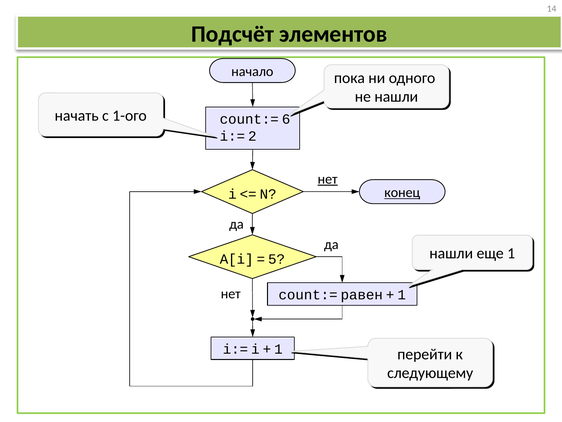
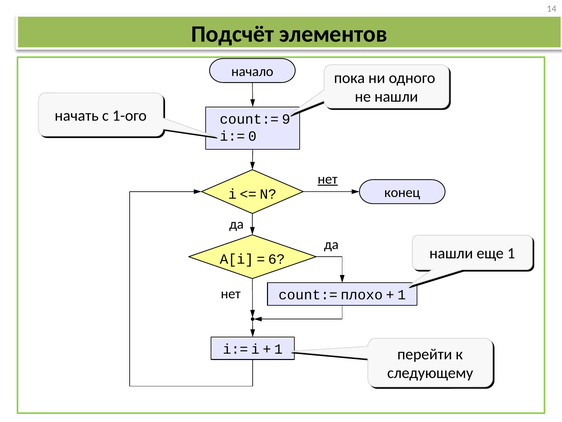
6: 6 -> 9
2: 2 -> 0
конец underline: present -> none
5: 5 -> 6
равен: равен -> плохо
